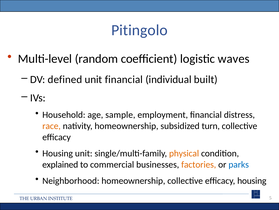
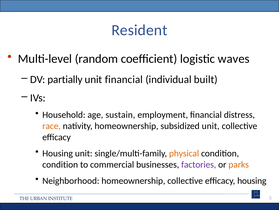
Pitingolo: Pitingolo -> Resident
defined: defined -> partially
sample: sample -> sustain
subsidized turn: turn -> unit
explained at (60, 164): explained -> condition
factories colour: orange -> purple
parks colour: blue -> orange
